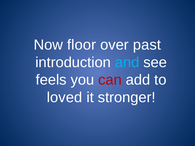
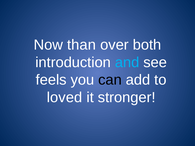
floor: floor -> than
past: past -> both
can colour: red -> black
